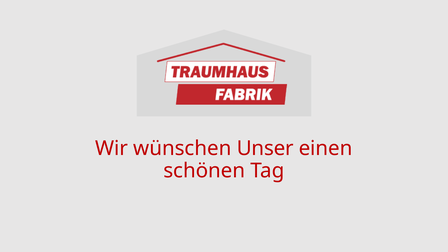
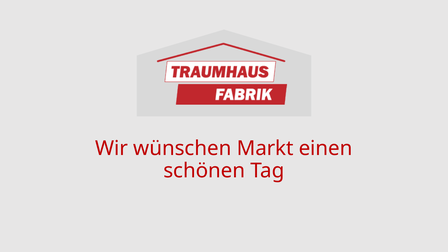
Unser: Unser -> Markt
